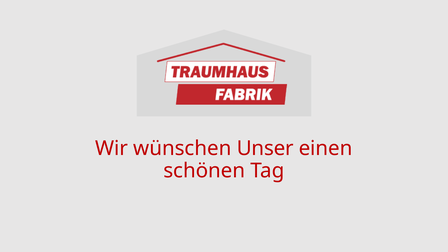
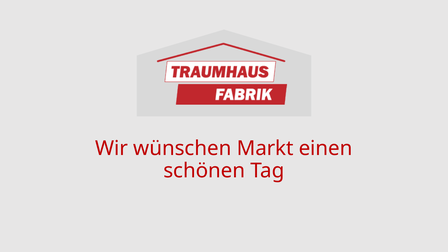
Unser: Unser -> Markt
